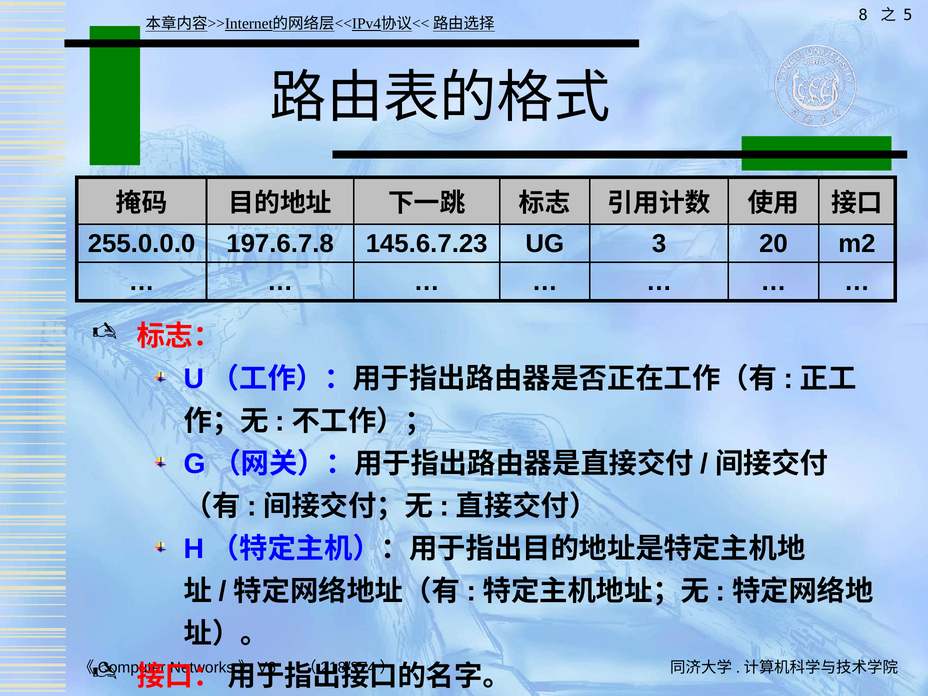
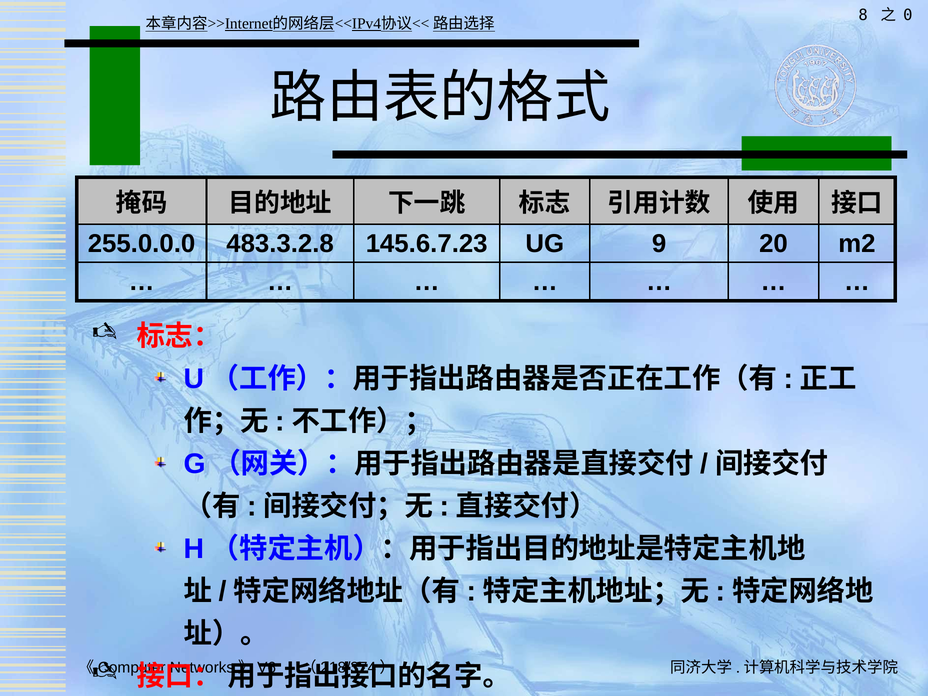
5: 5 -> 0
197.6.7.8: 197.6.7.8 -> 483.3.2.8
3: 3 -> 9
